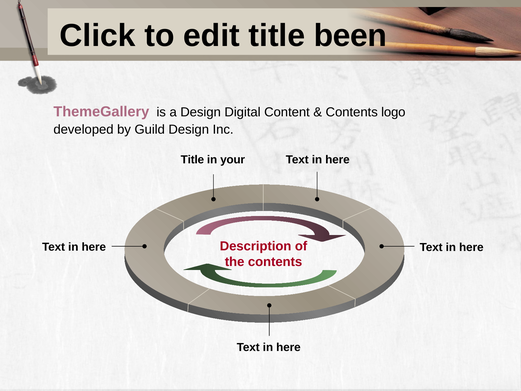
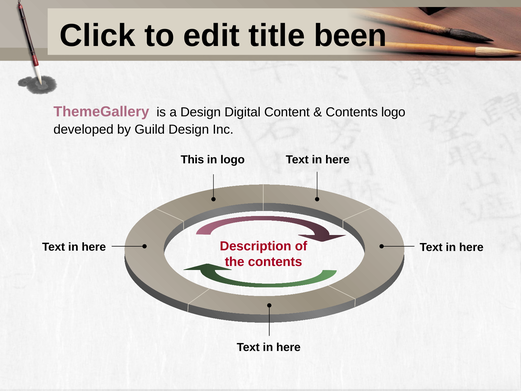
Title at (192, 160): Title -> This
in your: your -> logo
